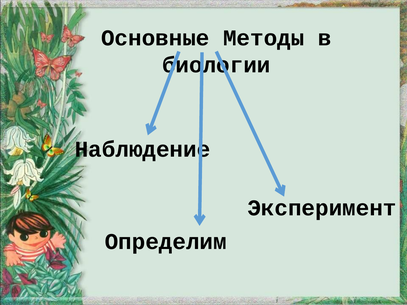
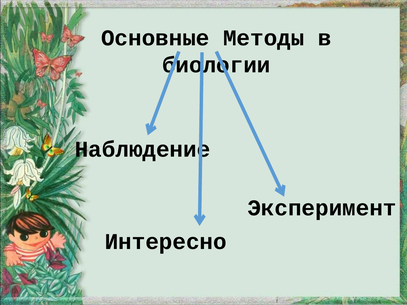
Определим: Определим -> Интересно
